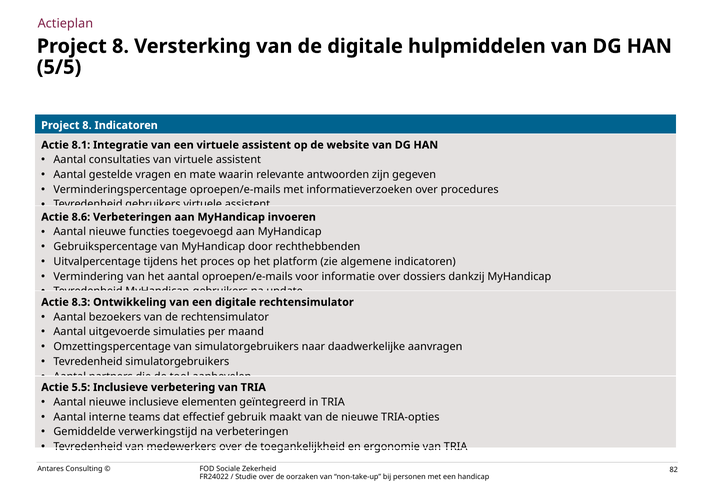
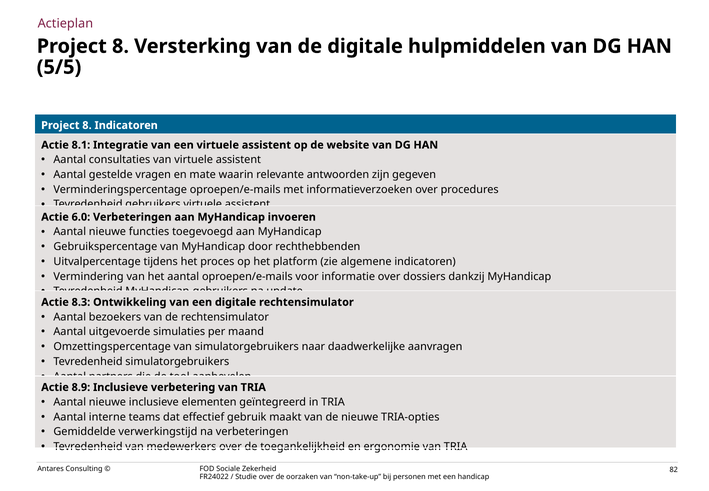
8.6: 8.6 -> 6.0
5.5: 5.5 -> 8.9
